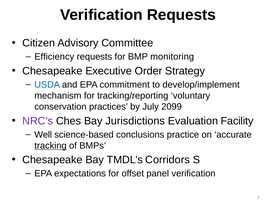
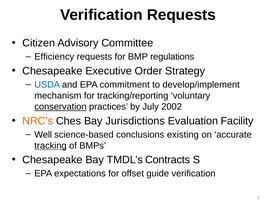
monitoring: monitoring -> regulations
conservation underline: none -> present
2099: 2099 -> 2002
NRC’s colour: purple -> orange
practice: practice -> existing
Corridors: Corridors -> Contracts
panel: panel -> guide
